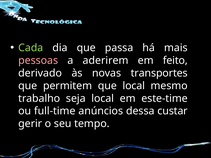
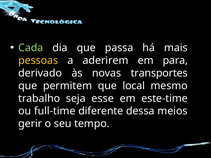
pessoas colour: pink -> yellow
feito: feito -> para
seja local: local -> esse
anúncios: anúncios -> diferente
custar: custar -> meios
